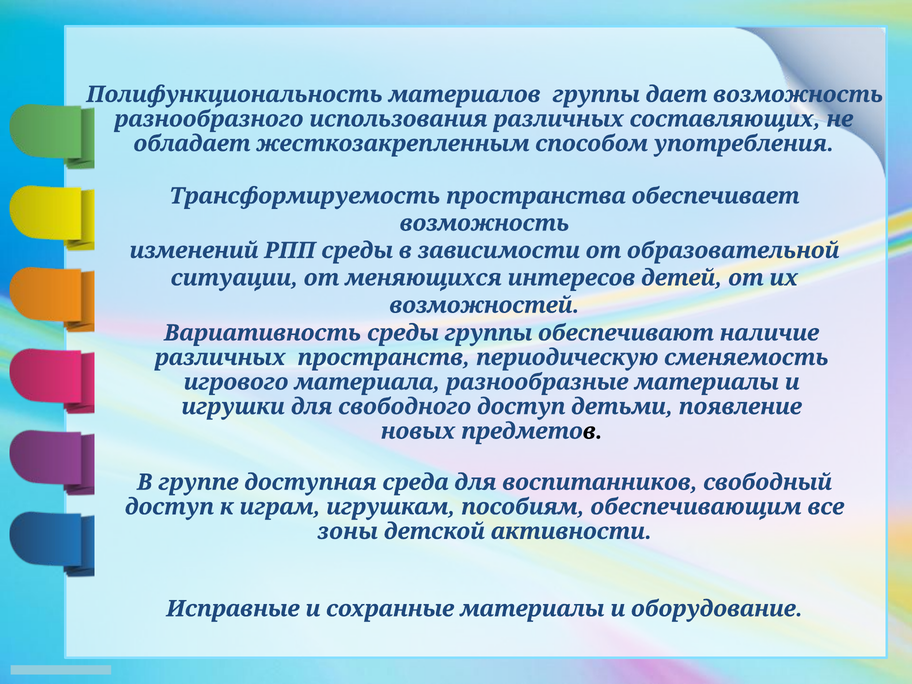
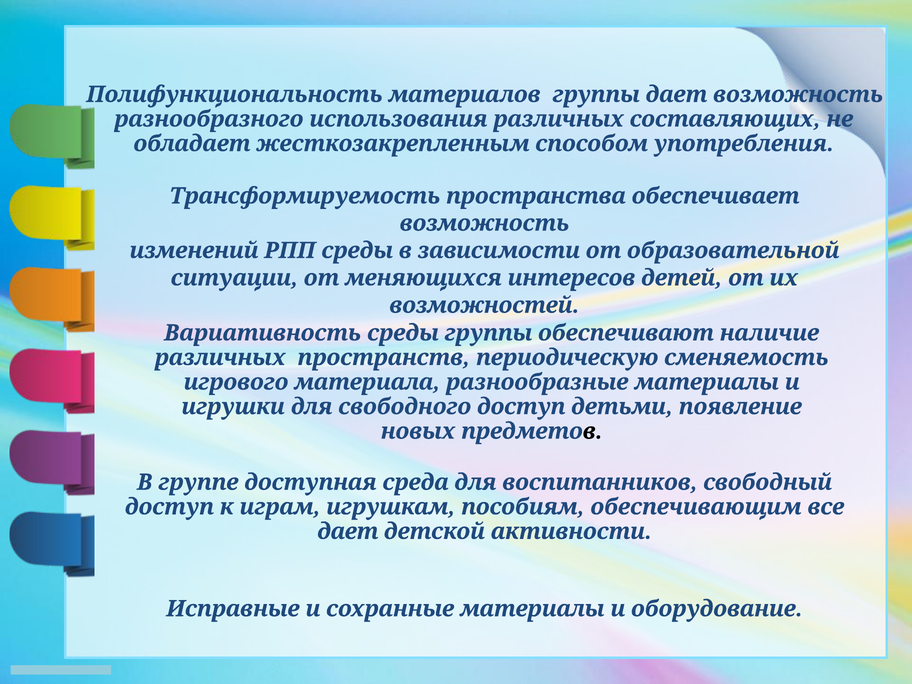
зоны at (348, 531): зоны -> дает
